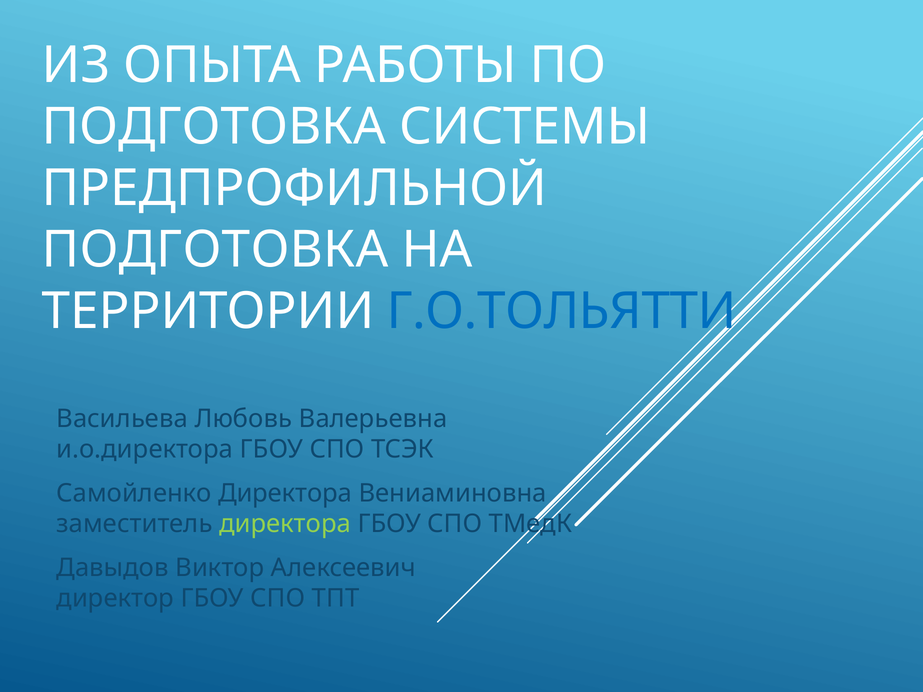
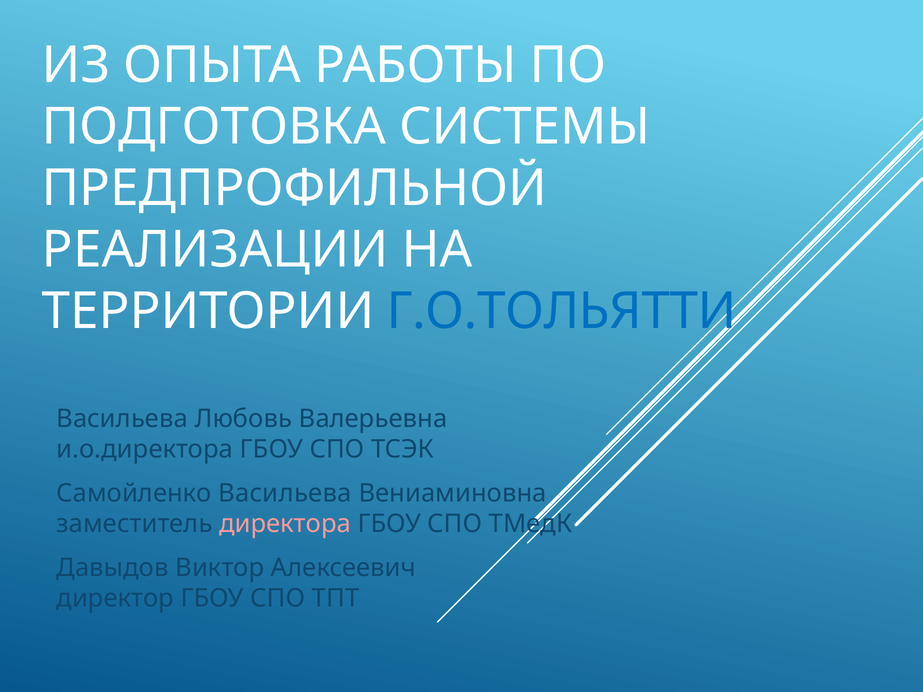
ПОДГОТОВКА at (215, 250): ПОДГОТОВКА -> РЕАЛИЗАЦИИ
Самойленко Директора: Директора -> Васильева
директора at (285, 524) colour: light green -> pink
